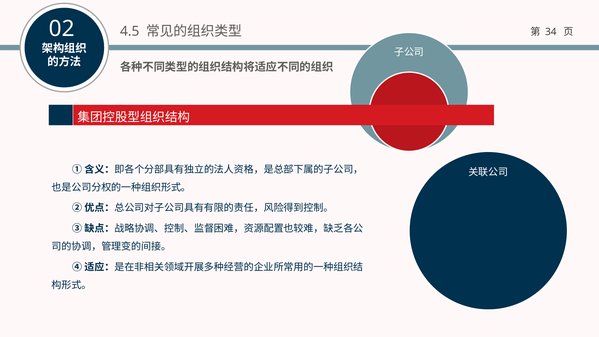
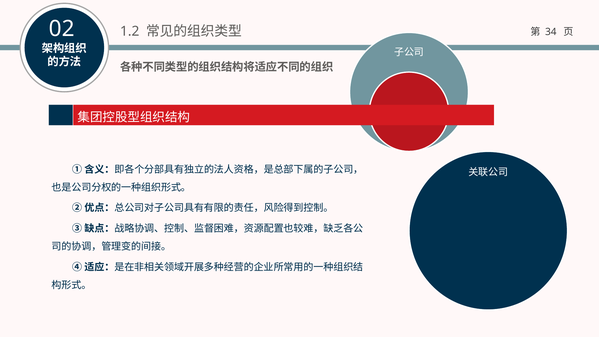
4.5: 4.5 -> 1.2
